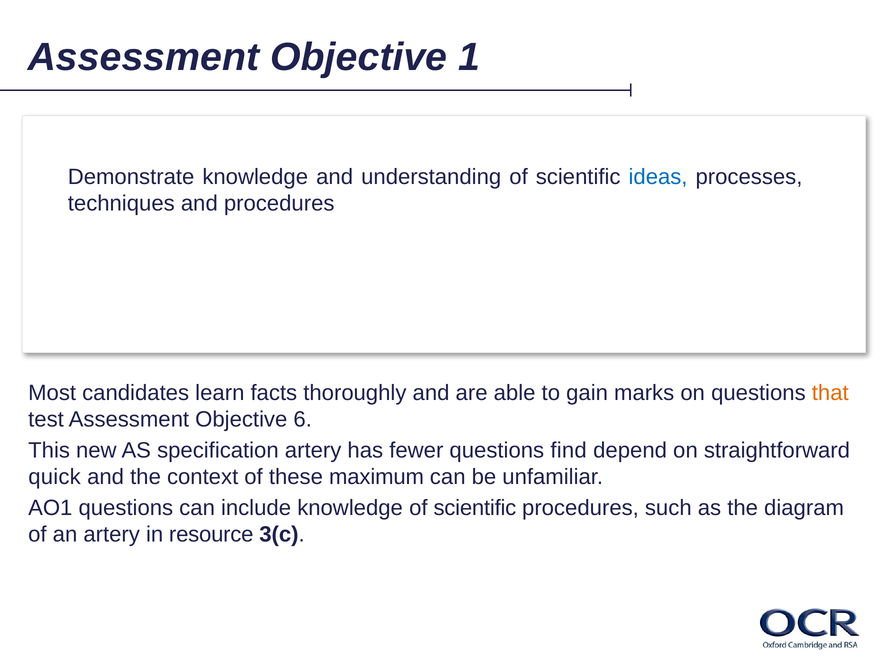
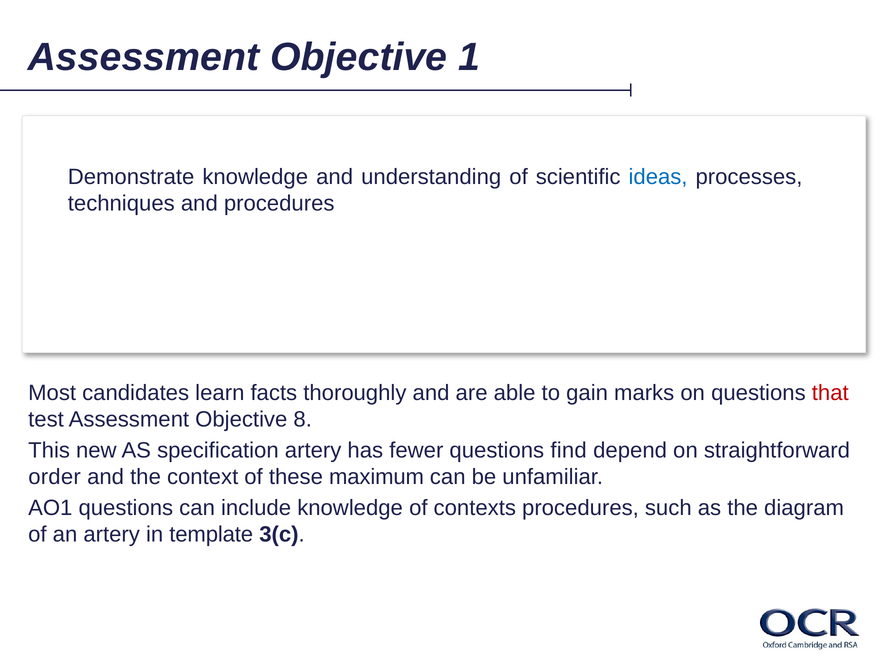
that colour: orange -> red
6: 6 -> 8
quick: quick -> order
knowledge of scientific: scientific -> contexts
resource: resource -> template
